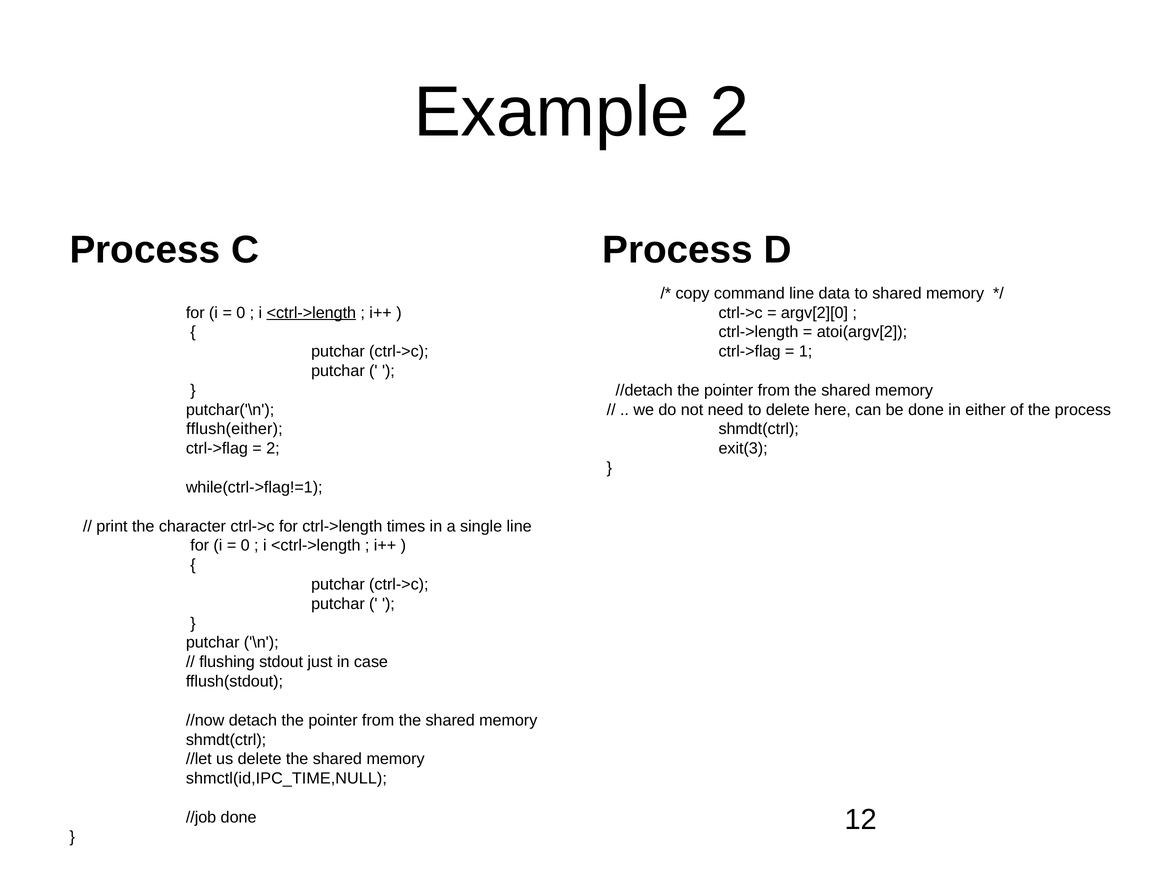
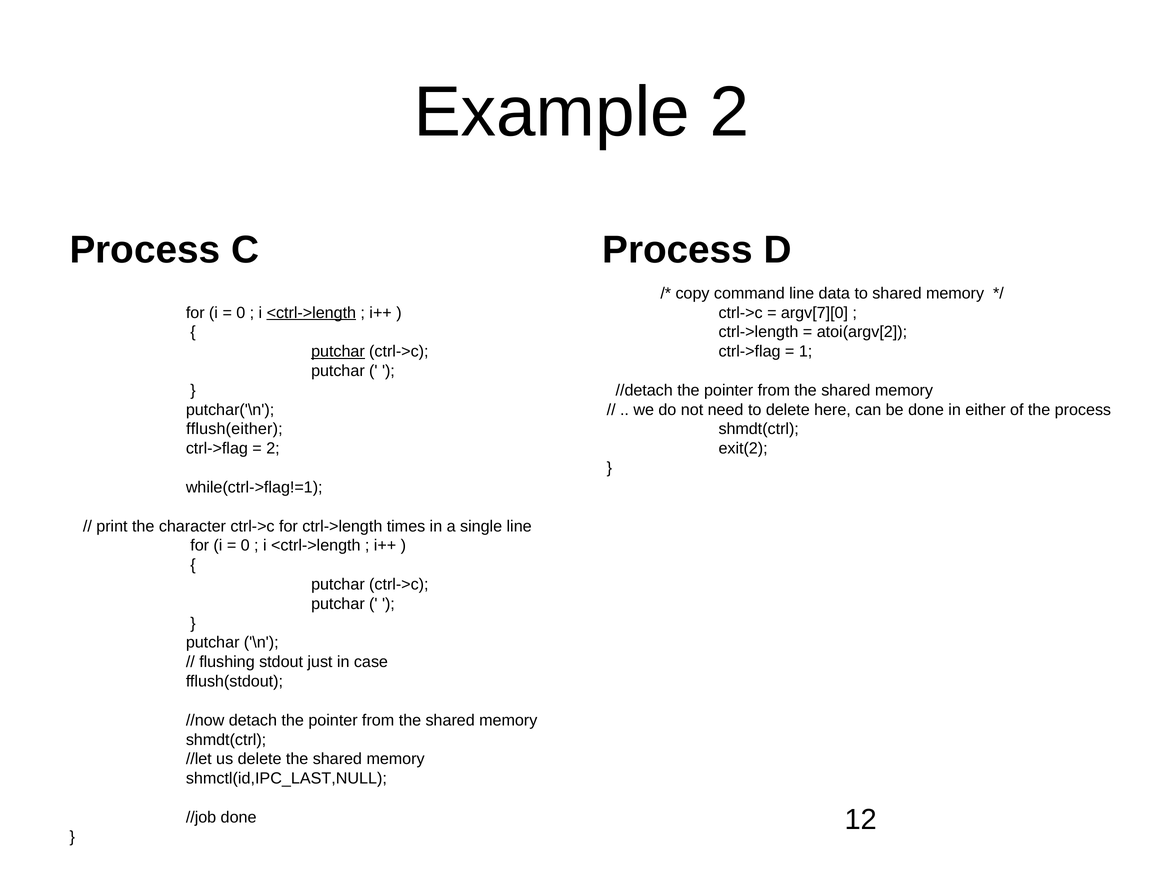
argv[2][0: argv[2][0 -> argv[7][0
putchar at (338, 352) underline: none -> present
exit(3: exit(3 -> exit(2
shmctl(id,IPC_TIME,NULL: shmctl(id,IPC_TIME,NULL -> shmctl(id,IPC_LAST,NULL
